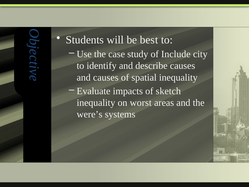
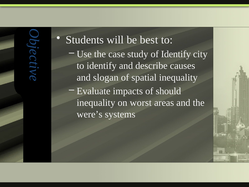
of Include: Include -> Identify
and causes: causes -> slogan
sketch: sketch -> should
